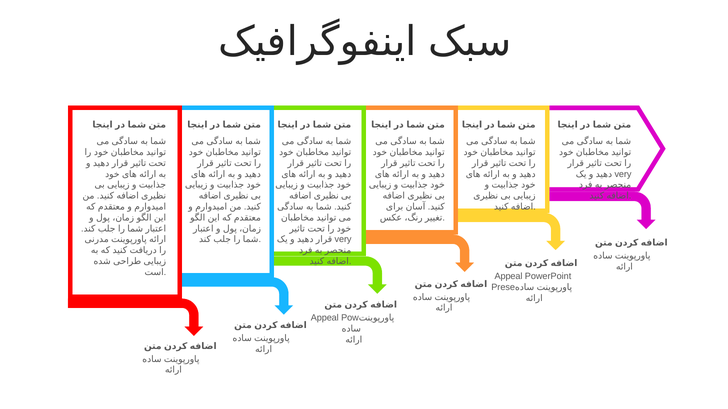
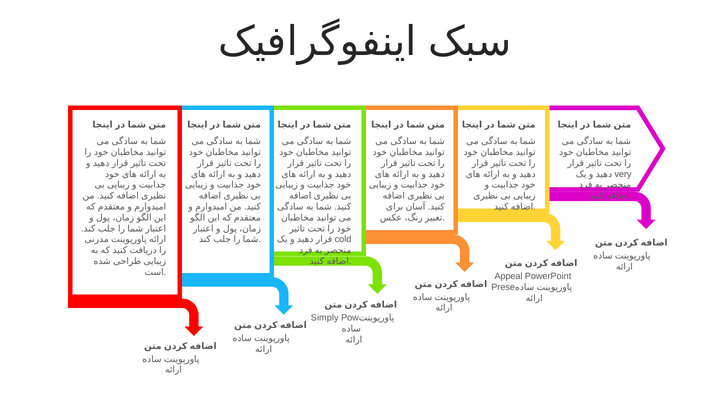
very at (343, 240): very -> cold
Appeal at (325, 318): Appeal -> Simply
